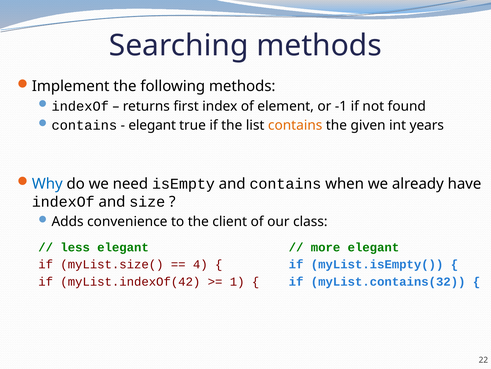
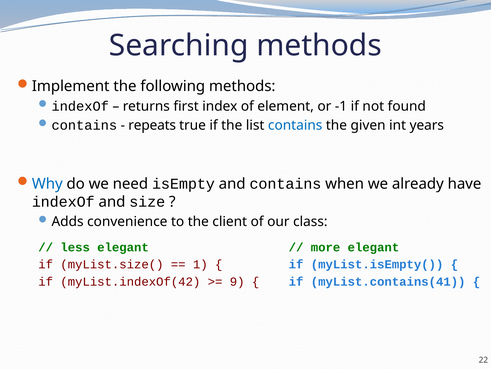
elegant at (152, 125): elegant -> repeats
contains at (295, 125) colour: orange -> blue
4: 4 -> 1
1: 1 -> 9
myList.contains(32: myList.contains(32 -> myList.contains(41
